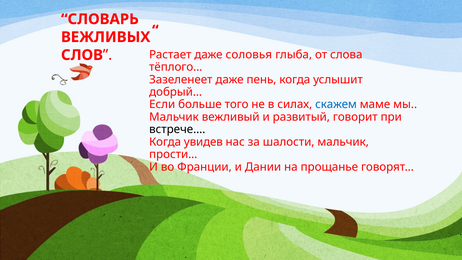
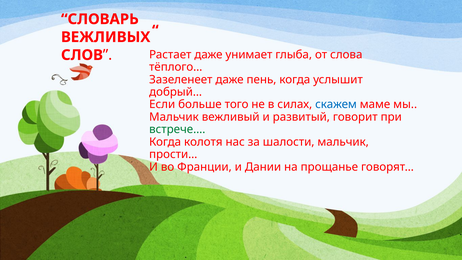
соловья: соловья -> унимает
встрече… colour: black -> green
увидев: увидев -> колотя
